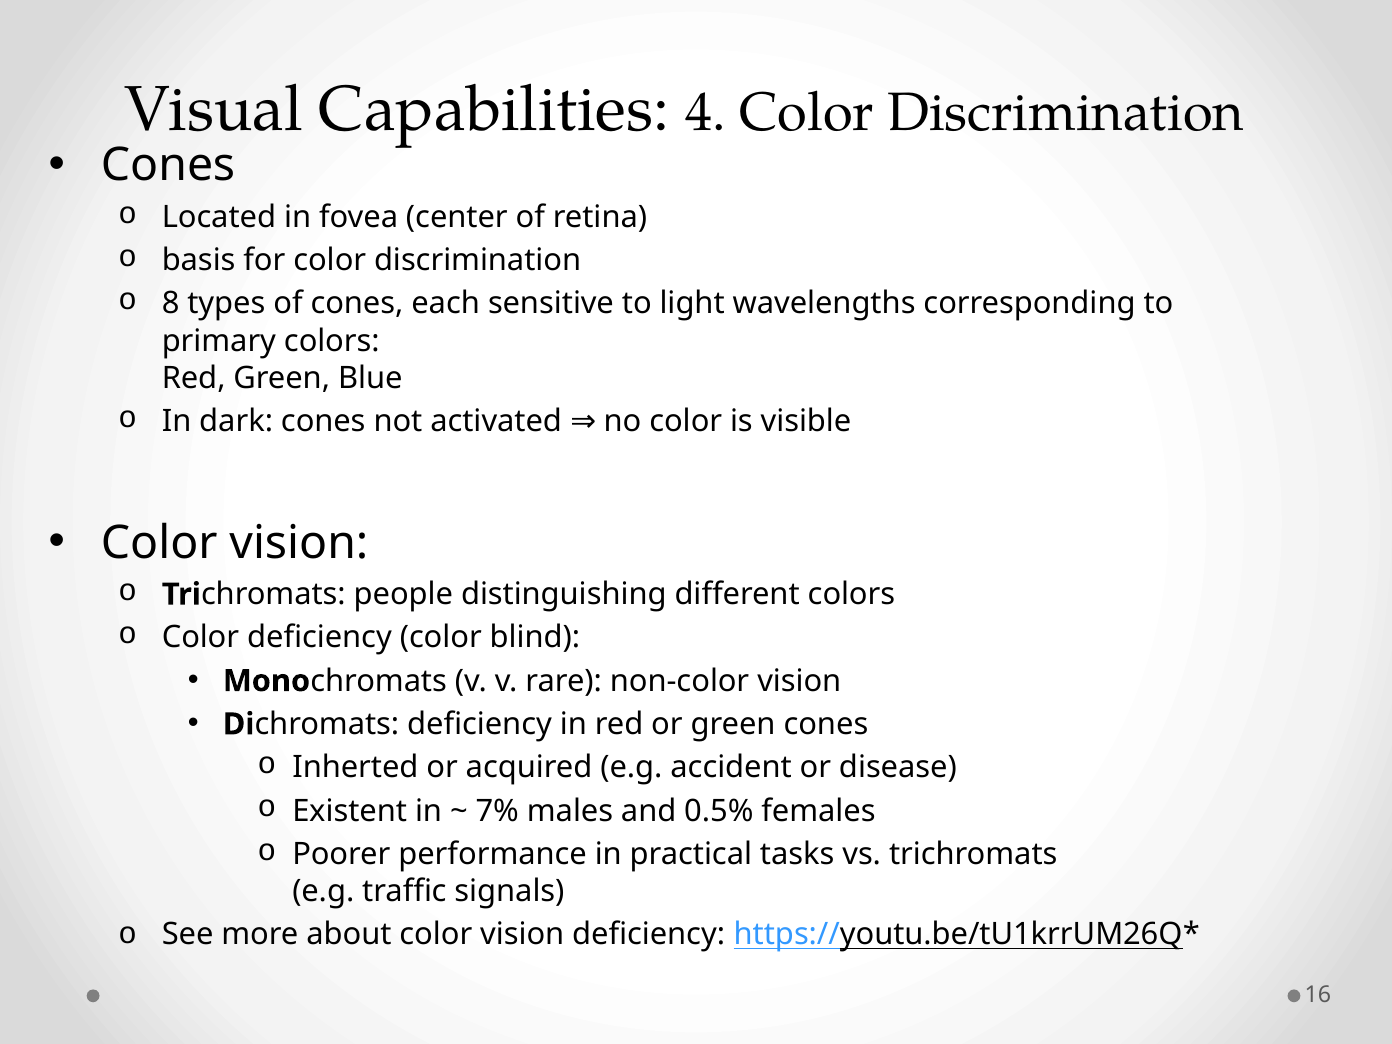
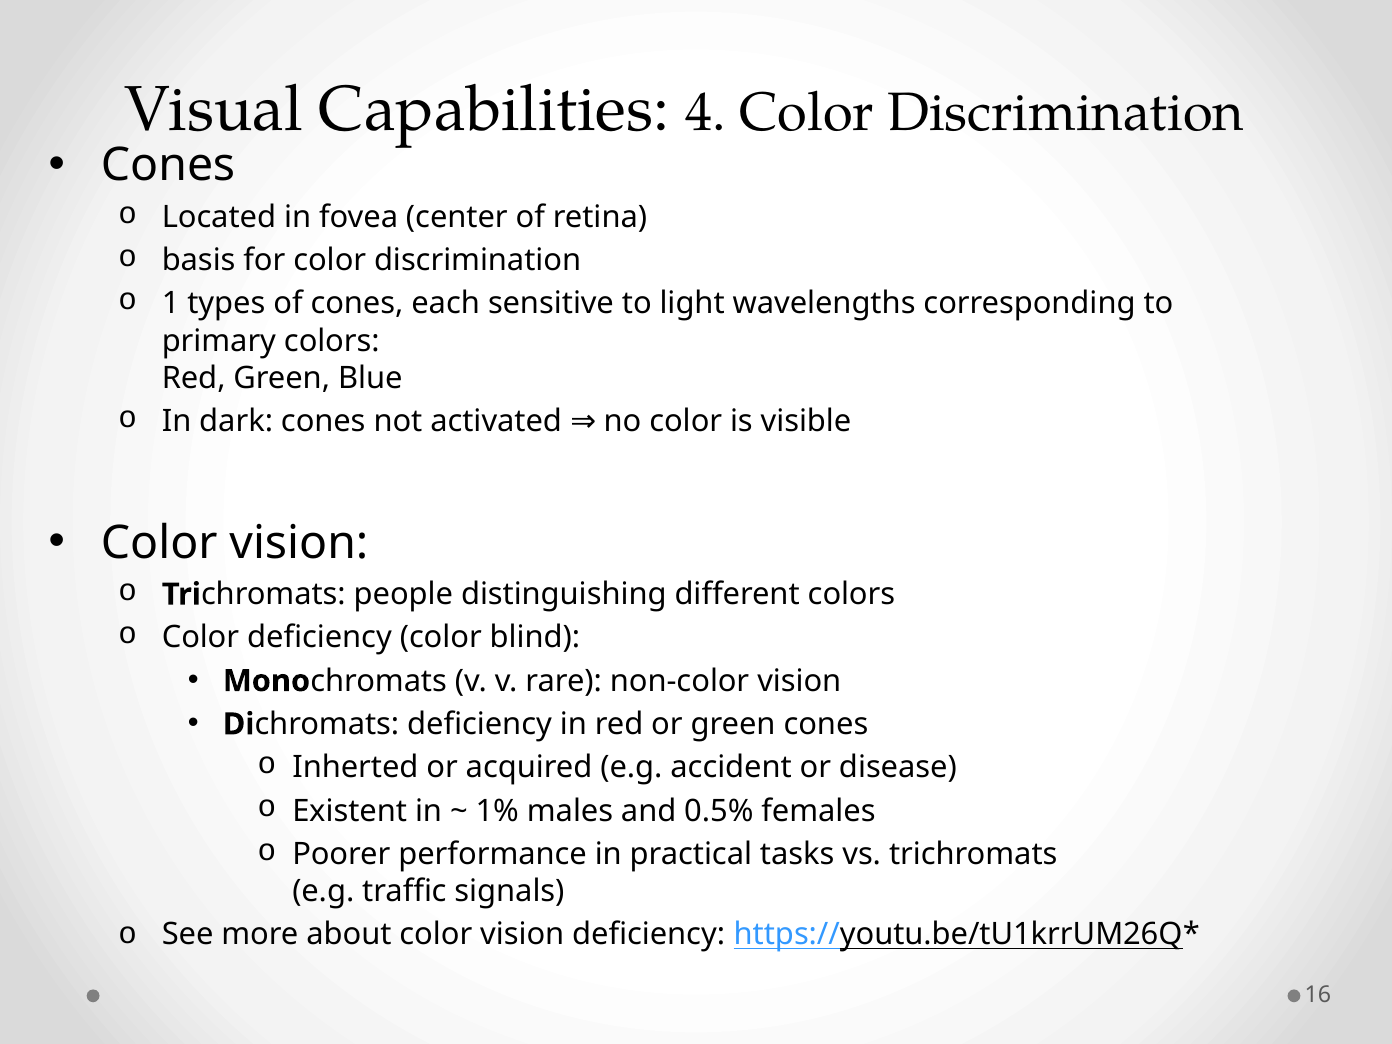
8: 8 -> 1
7%: 7% -> 1%
